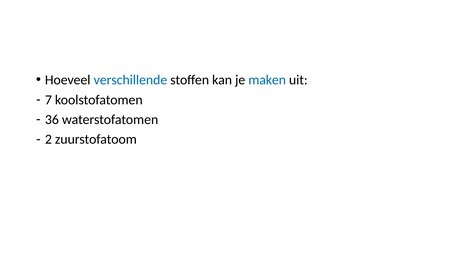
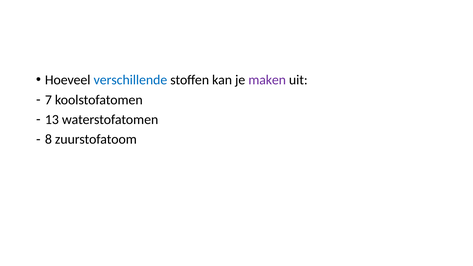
maken colour: blue -> purple
36: 36 -> 13
2: 2 -> 8
